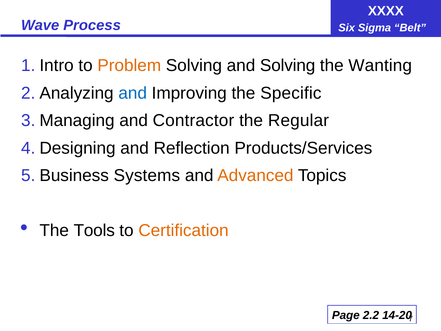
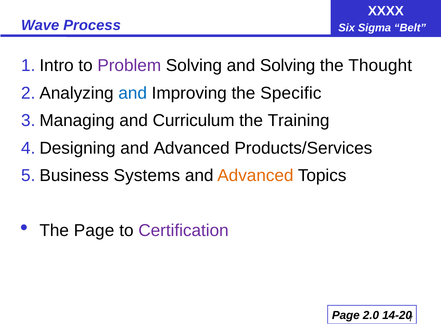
Problem colour: orange -> purple
Wanting: Wanting -> Thought
Contractor: Contractor -> Curriculum
Regular: Regular -> Training
Reflection at (192, 148): Reflection -> Advanced
The Tools: Tools -> Page
Certification colour: orange -> purple
2.2: 2.2 -> 2.0
